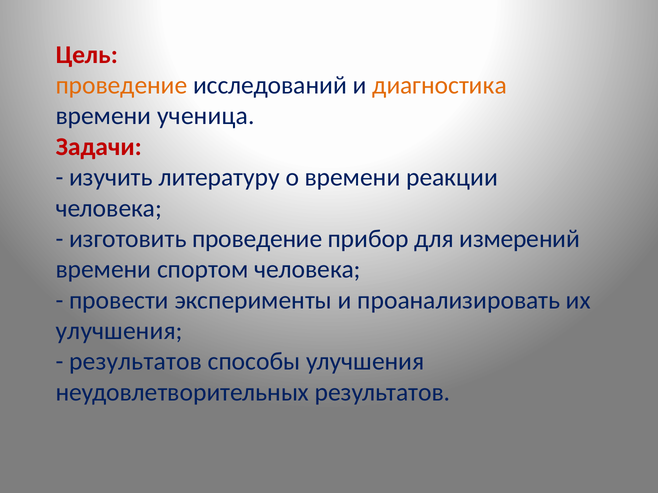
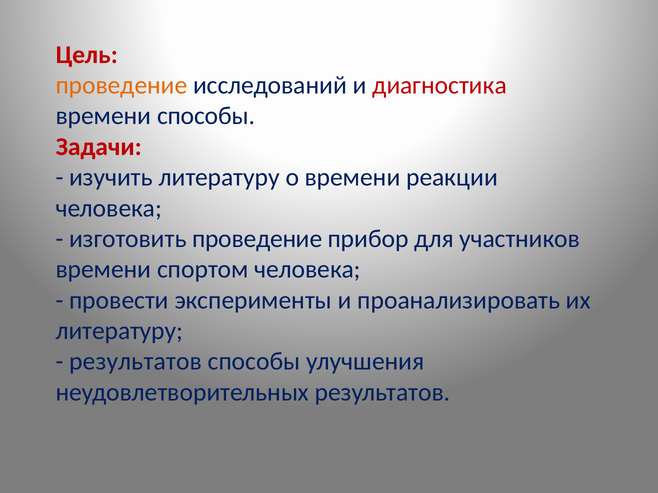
диагностика colour: orange -> red
времени ученица: ученица -> способы
измерений: измерений -> участников
улучшения at (119, 331): улучшения -> литературу
